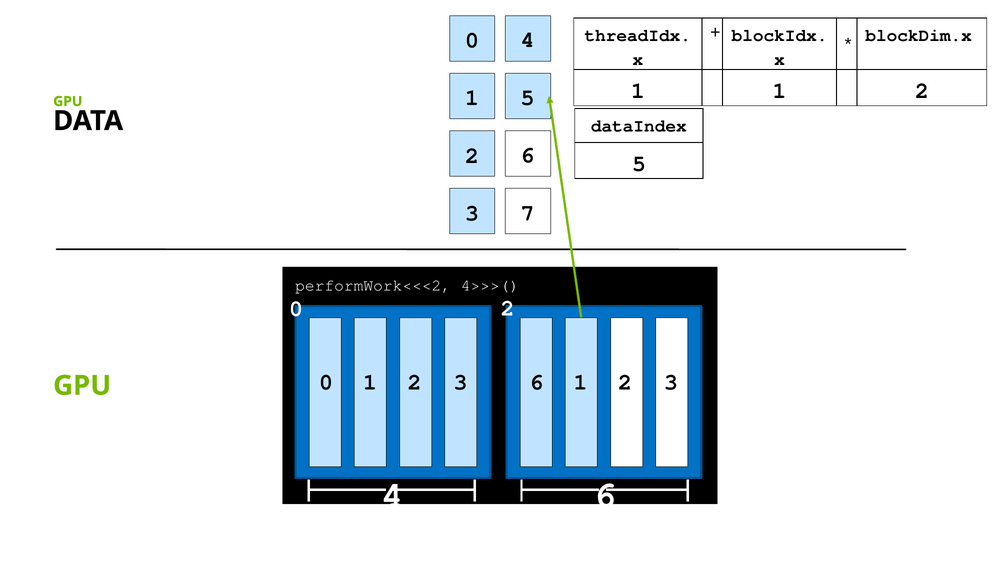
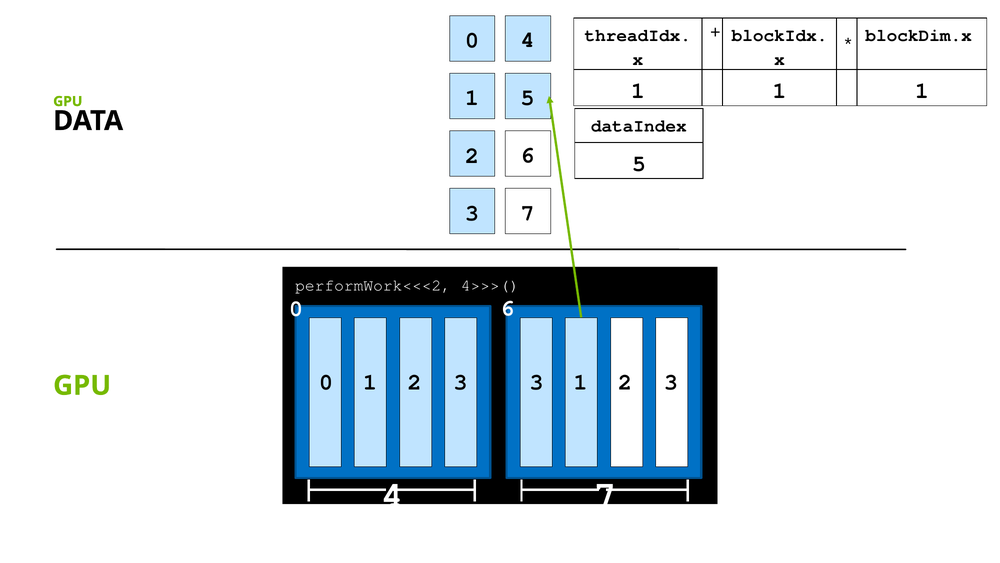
1 1 2: 2 -> 1
0 2: 2 -> 6
3 6: 6 -> 3
4 6: 6 -> 7
